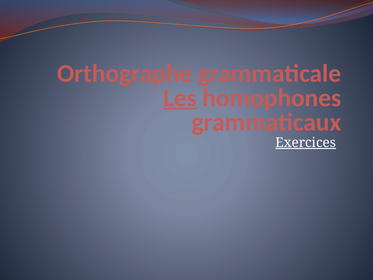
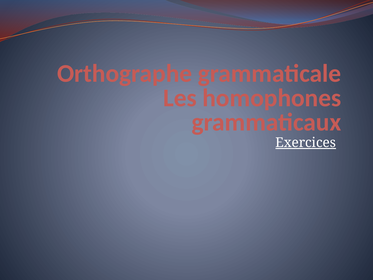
Les underline: present -> none
